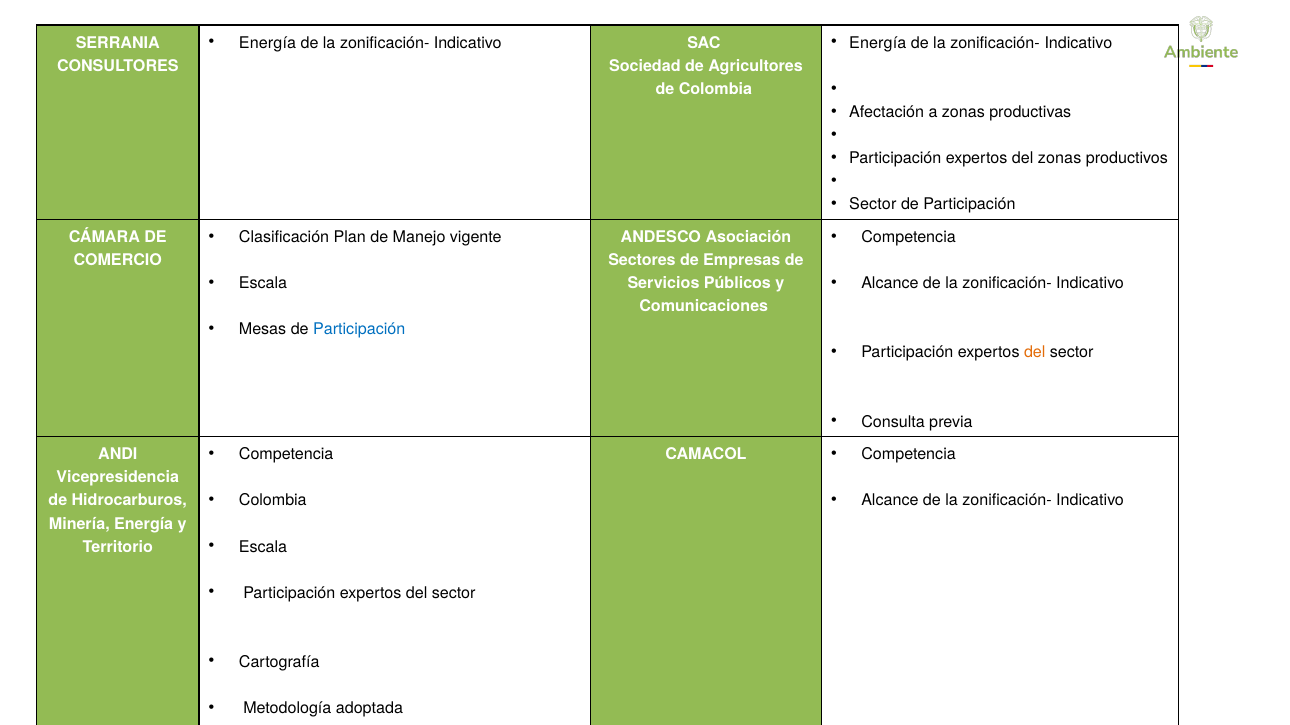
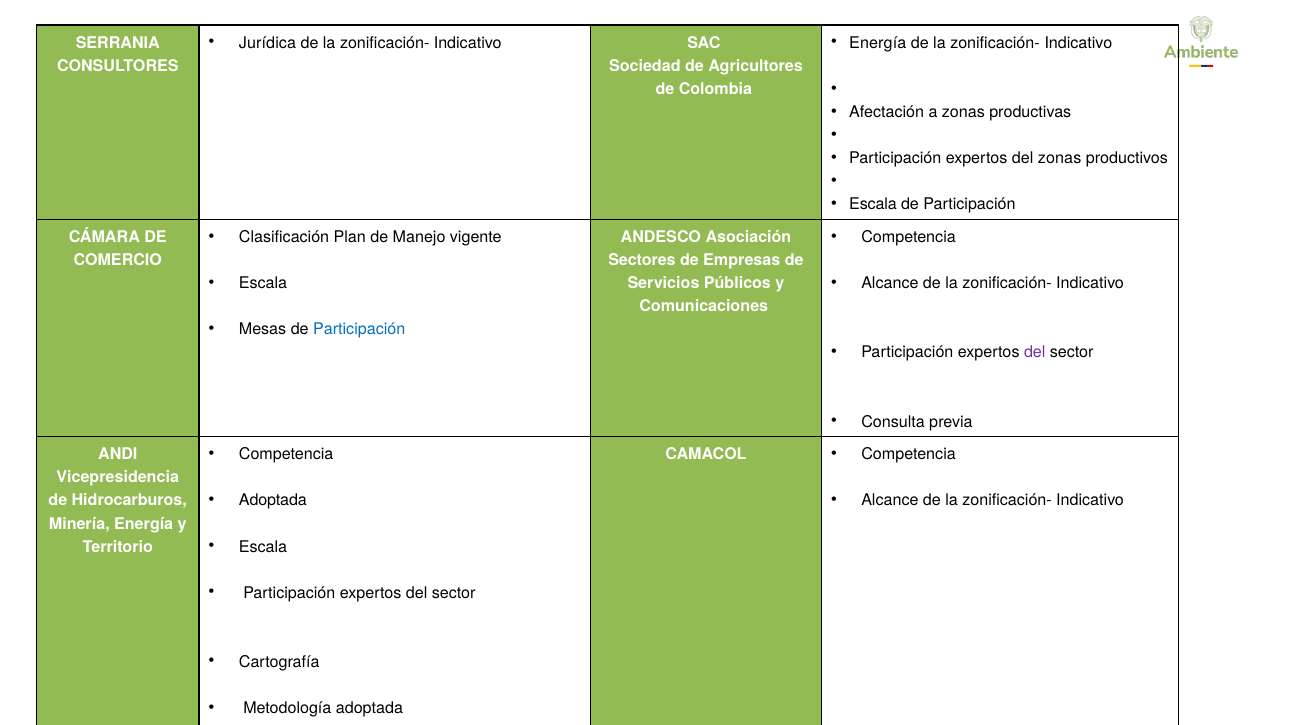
Energía at (268, 43): Energía -> Jurídica
Sector at (873, 205): Sector -> Escala
del at (1035, 353) colour: orange -> purple
Colombia at (273, 501): Colombia -> Adoptada
